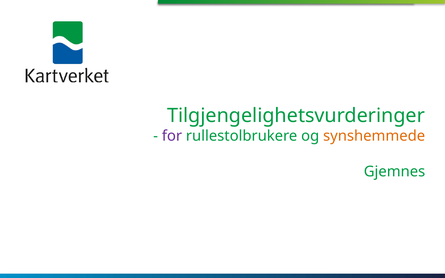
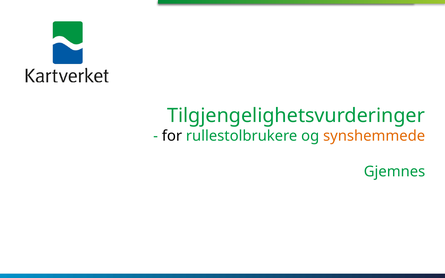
for colour: purple -> black
